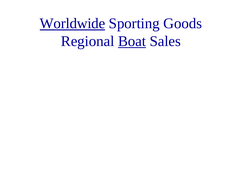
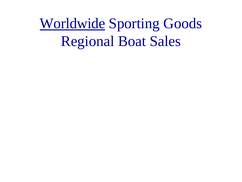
Boat underline: present -> none
